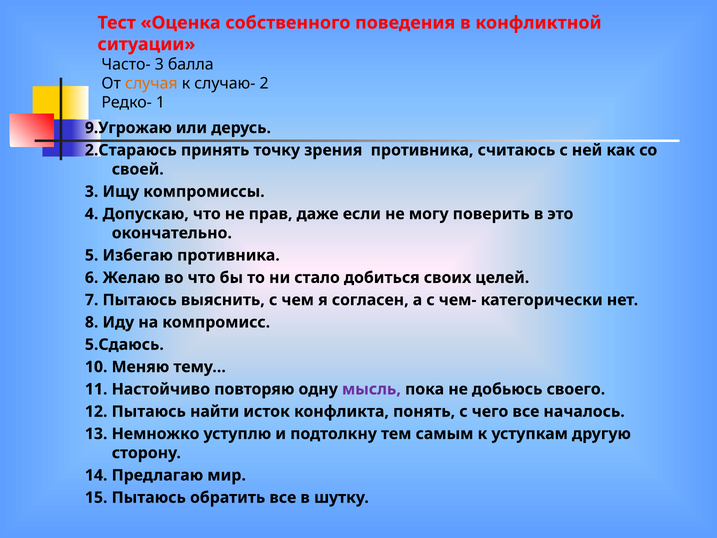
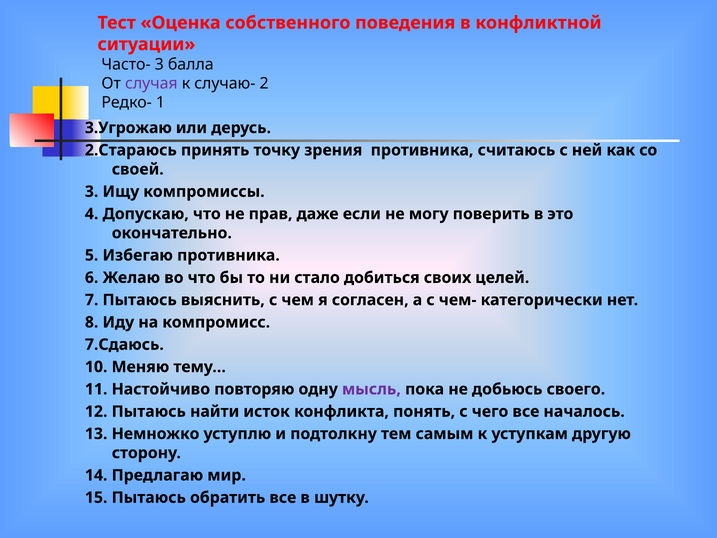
случая colour: orange -> purple
9.Угрожаю: 9.Угрожаю -> 3.Угрожаю
5.Сдаюсь: 5.Сдаюсь -> 7.Сдаюсь
